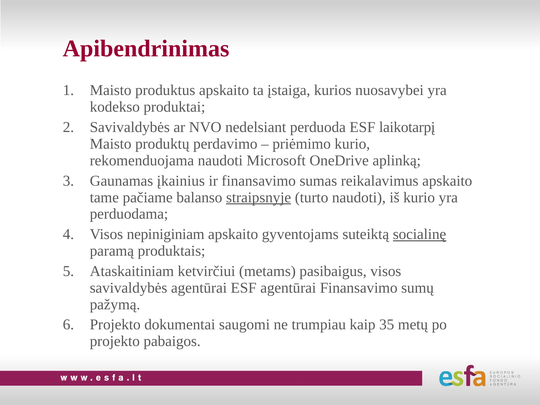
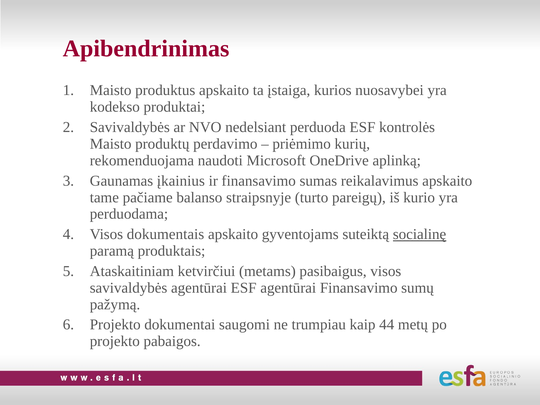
laikotarpį: laikotarpį -> kontrolės
priėmimo kurio: kurio -> kurių
straipsnyje underline: present -> none
turto naudoti: naudoti -> pareigų
nepiniginiam: nepiniginiam -> dokumentais
35: 35 -> 44
